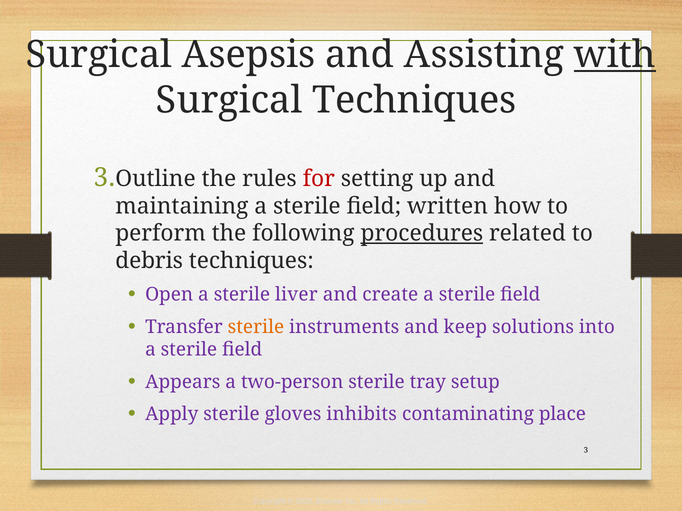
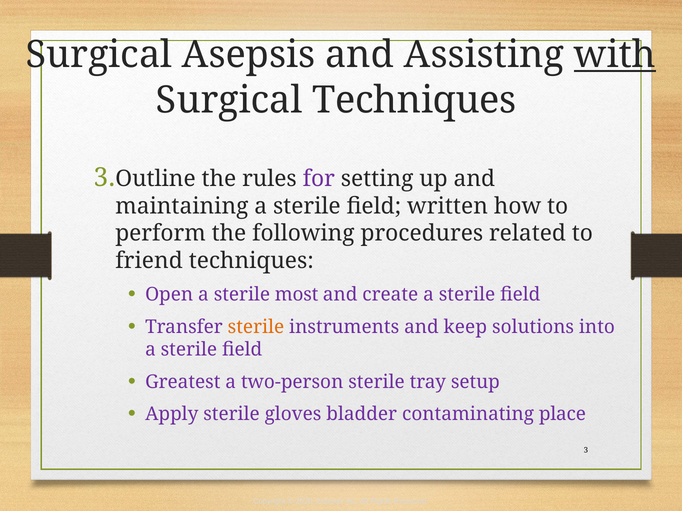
for colour: red -> purple
procedures underline: present -> none
debris: debris -> friend
liver: liver -> most
Appears: Appears -> Greatest
inhibits: inhibits -> bladder
